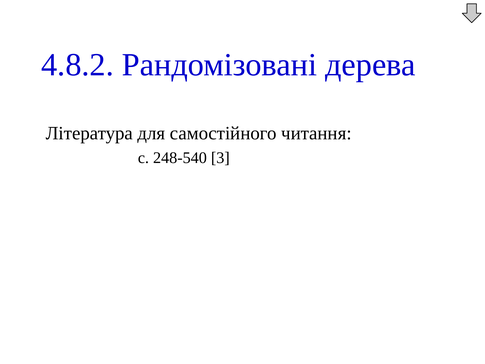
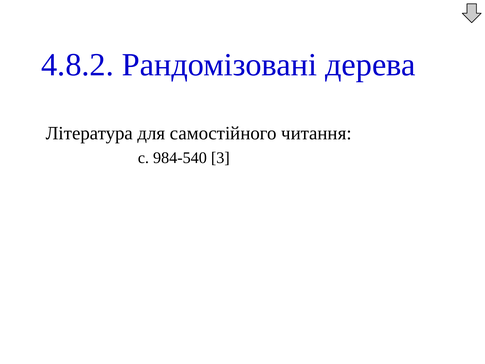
248-540: 248-540 -> 984-540
